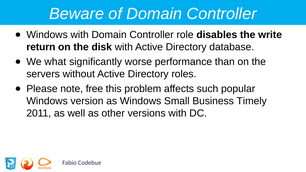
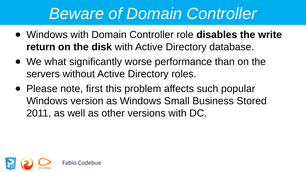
free: free -> first
Timely: Timely -> Stored
